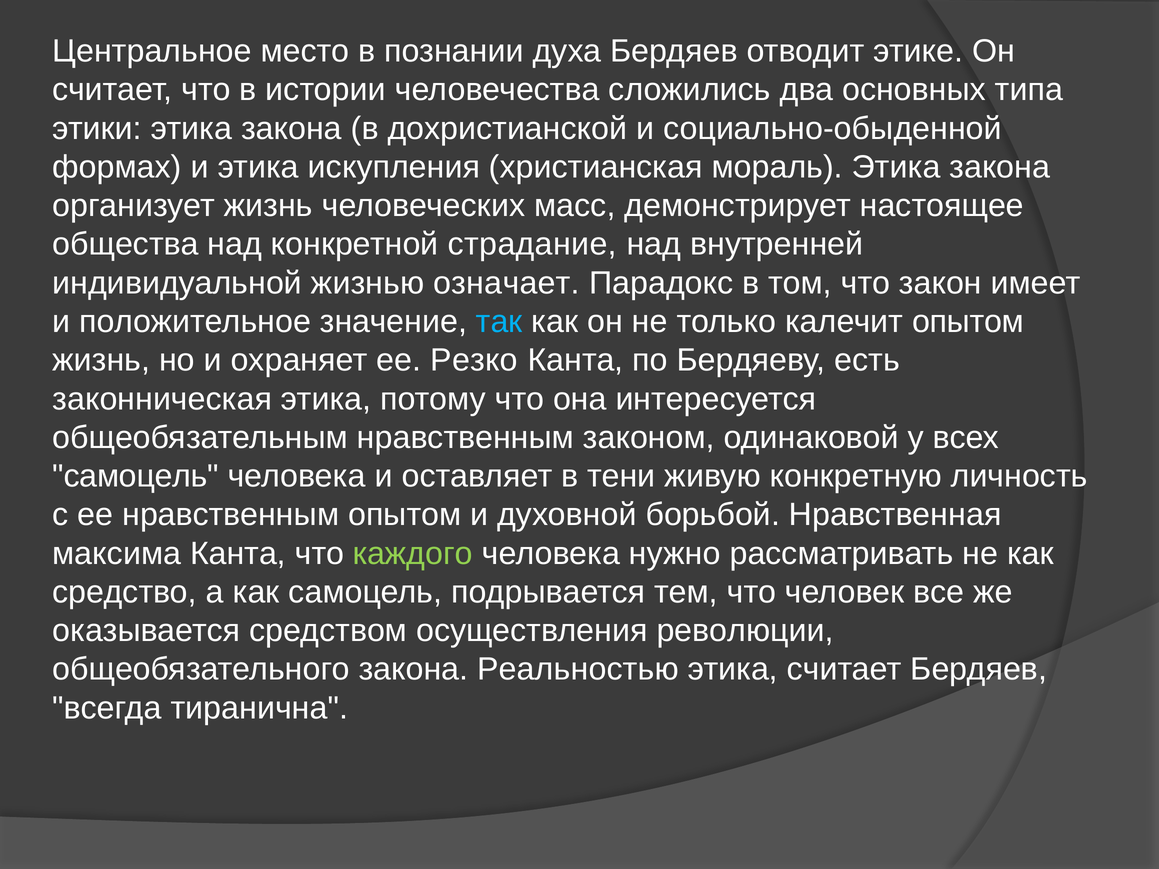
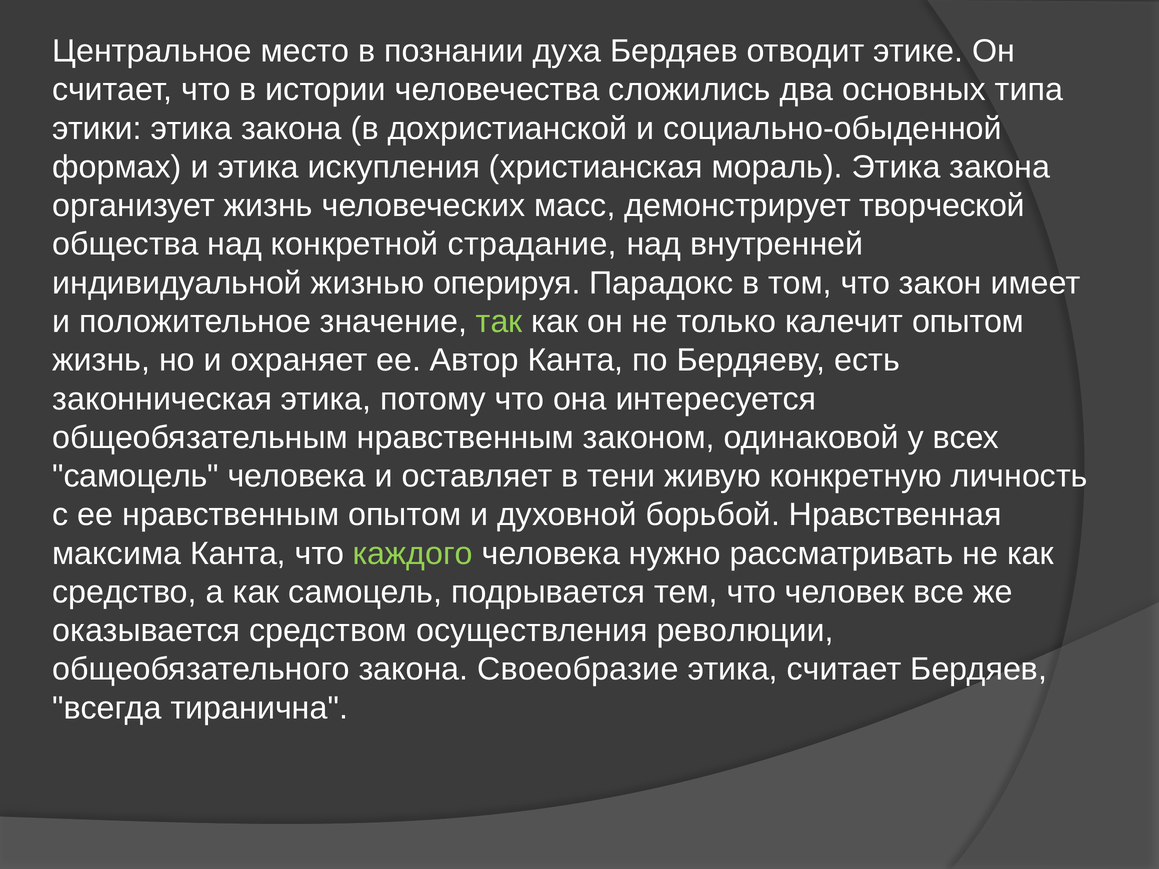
настоящее: настоящее -> творческой
означает: означает -> оперируя
так colour: light blue -> light green
Резко: Резко -> Автор
Реальностью: Реальностью -> Своеобразие
